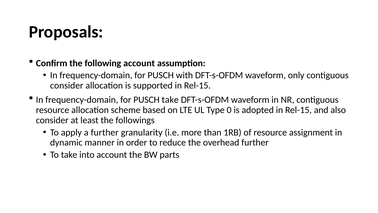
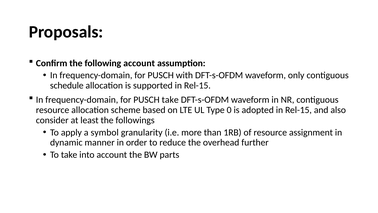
consider at (67, 85): consider -> schedule
a further: further -> symbol
